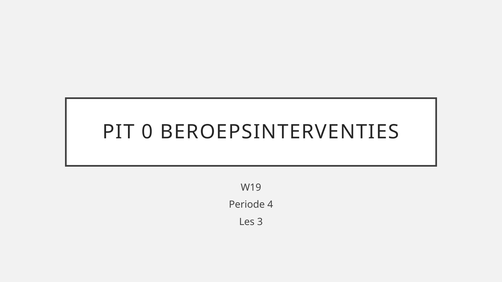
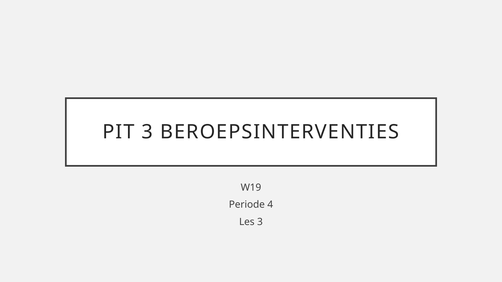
PIT 0: 0 -> 3
